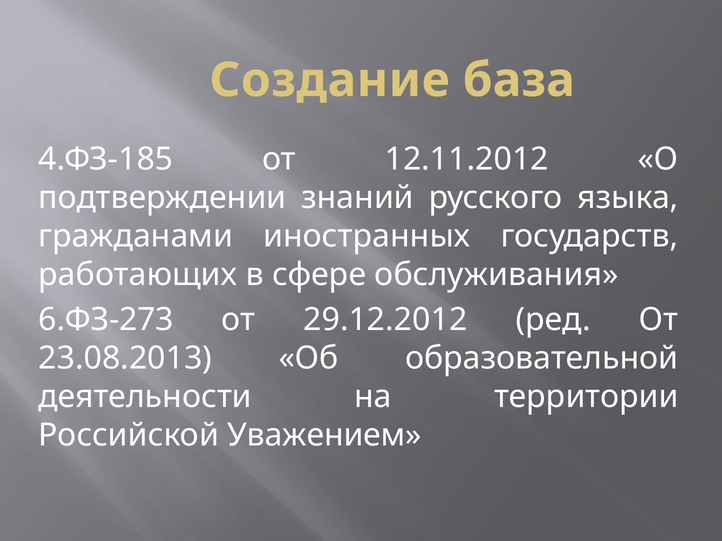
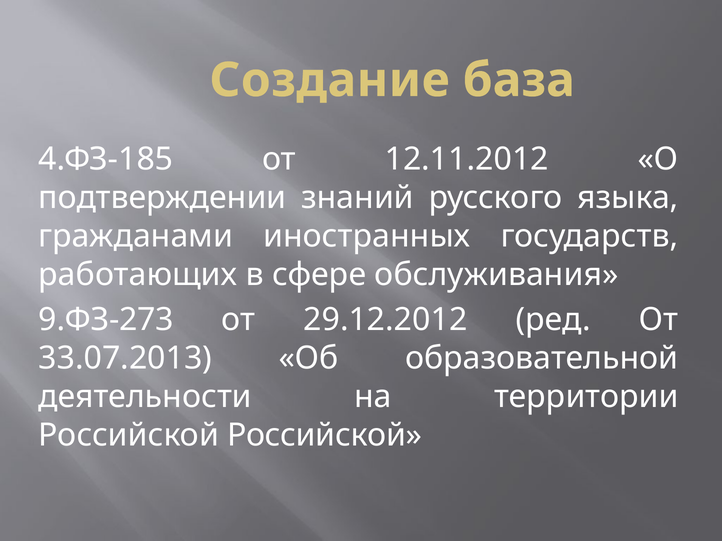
6.ФЗ-273: 6.ФЗ-273 -> 9.ФЗ-273
23.08.2013: 23.08.2013 -> 33.07.2013
Российской Уважением: Уважением -> Российской
